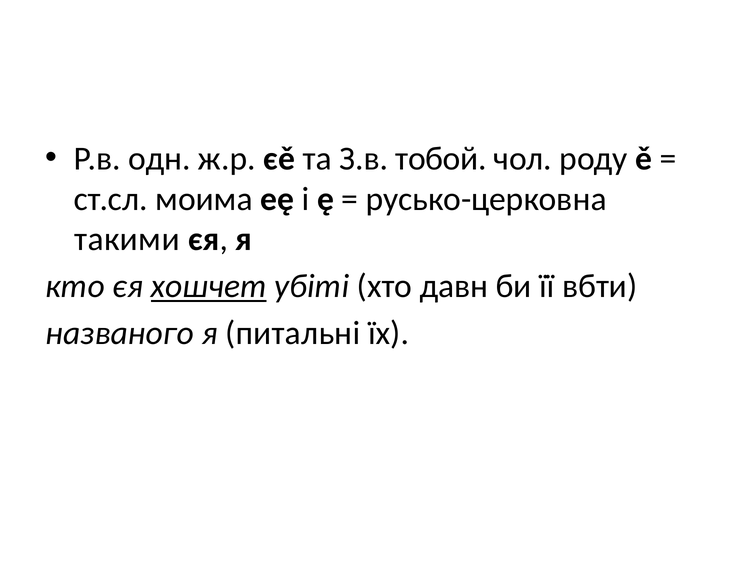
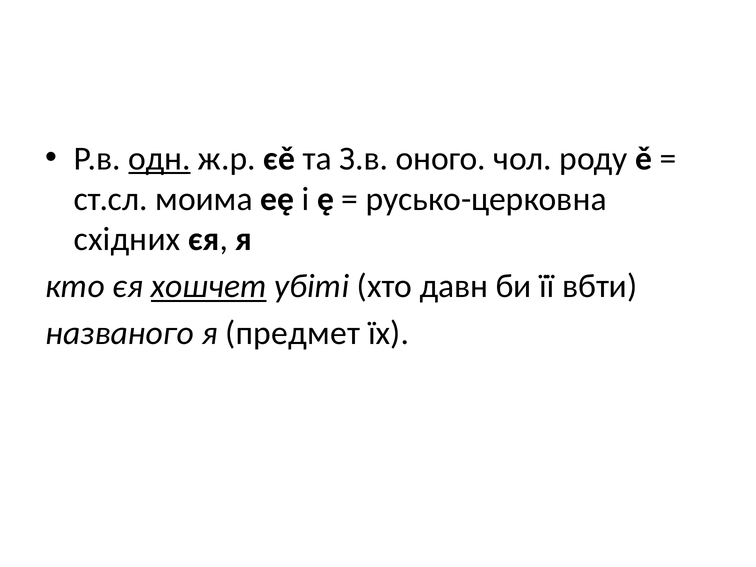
одн underline: none -> present
тобой: тобой -> оного
такими: такими -> східних
питальні: питальні -> предмет
